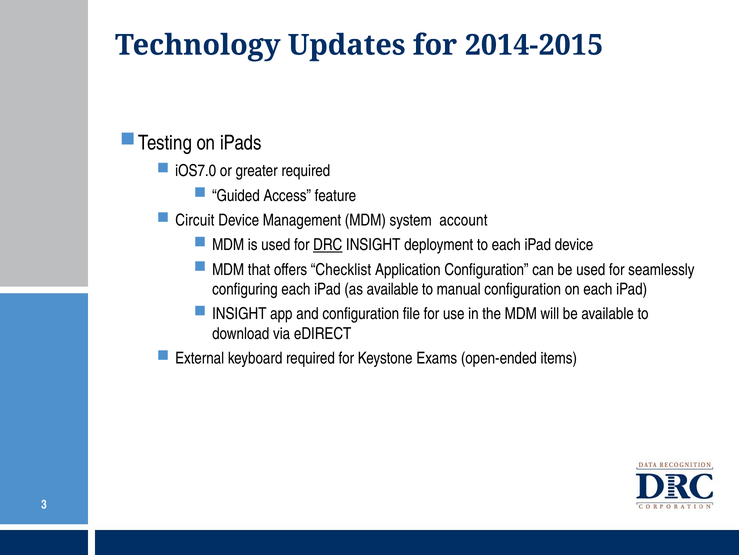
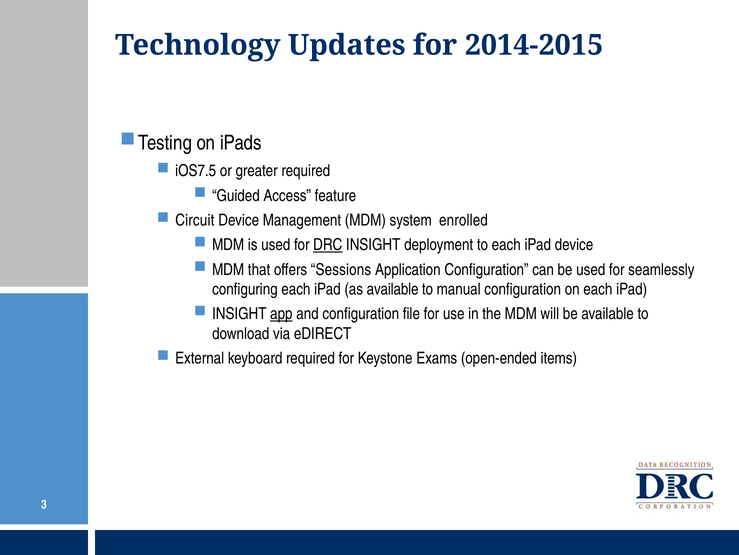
iOS7.0: iOS7.0 -> iOS7.5
account: account -> enrolled
Checklist: Checklist -> Sessions
app underline: none -> present
